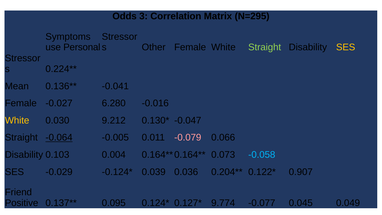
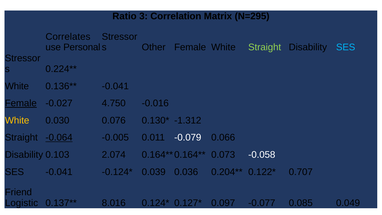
Odds: Odds -> Ratio
Symptoms: Symptoms -> Correlates
SES at (346, 47) colour: yellow -> light blue
Mean at (17, 86): Mean -> White
Female at (21, 103) underline: none -> present
6.280: 6.280 -> 4.750
9.212: 9.212 -> 0.076
-0.047: -0.047 -> -1.312
-0.079 colour: pink -> white
0.004: 0.004 -> 2.074
-0.058 colour: light blue -> white
SES -0.029: -0.029 -> -0.041
0.907: 0.907 -> 0.707
Positive: Positive -> Logistic
0.095: 0.095 -> 8.016
9.774: 9.774 -> 0.097
0.045: 0.045 -> 0.085
